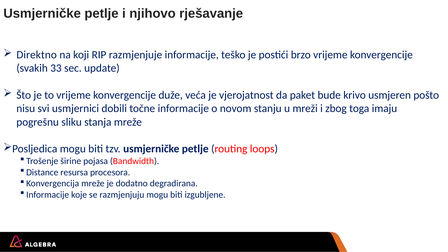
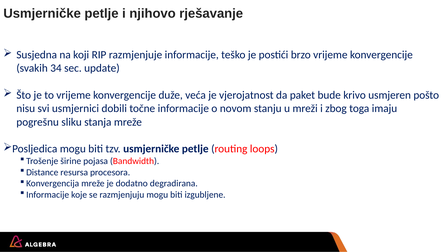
Direktno: Direktno -> Susjedna
33: 33 -> 34
